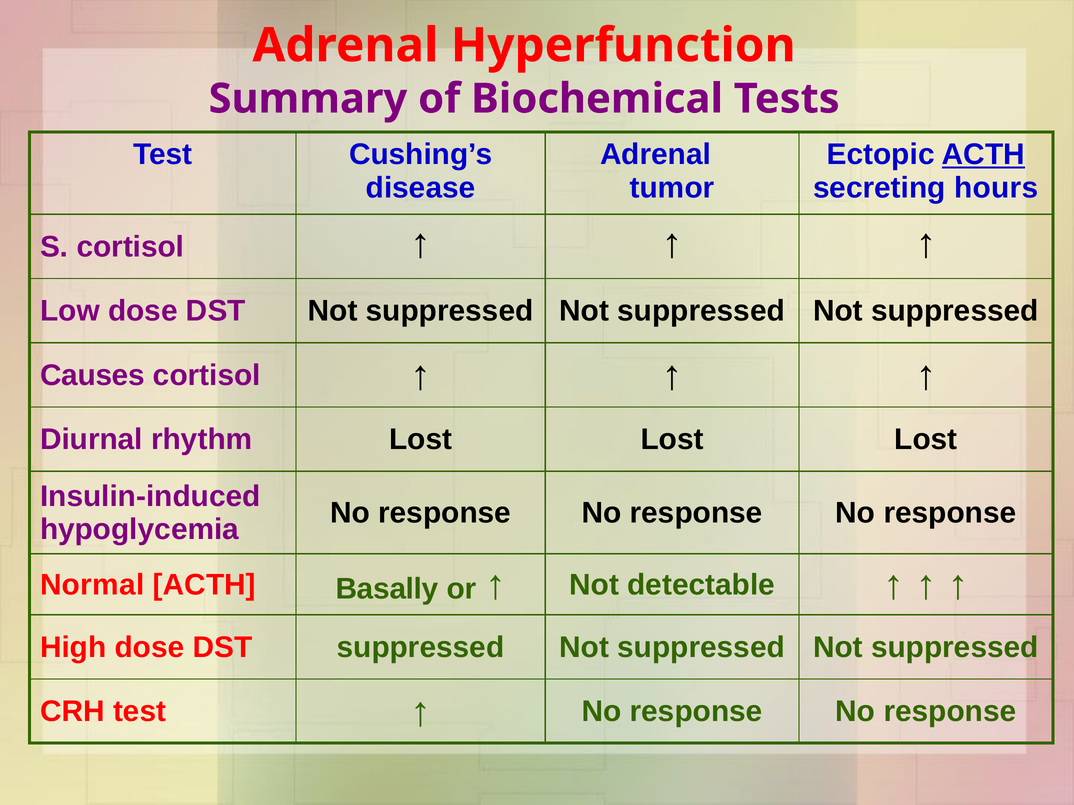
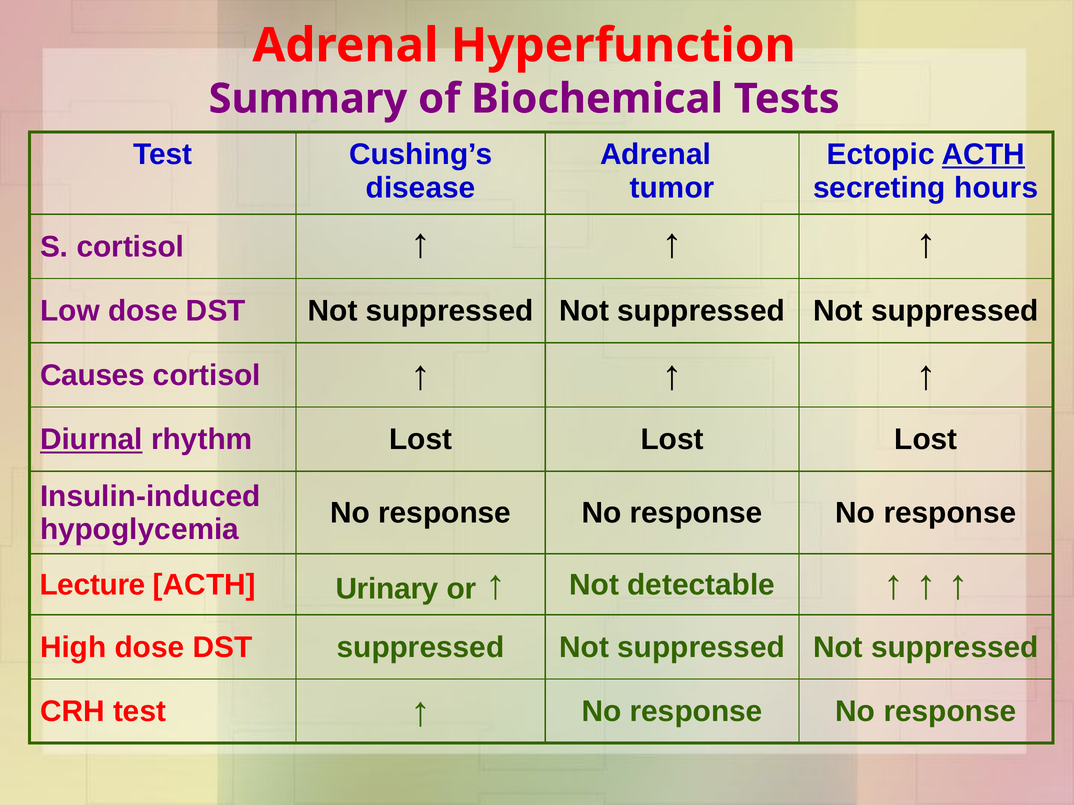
Diurnal underline: none -> present
Normal: Normal -> Lecture
Basally: Basally -> Urinary
